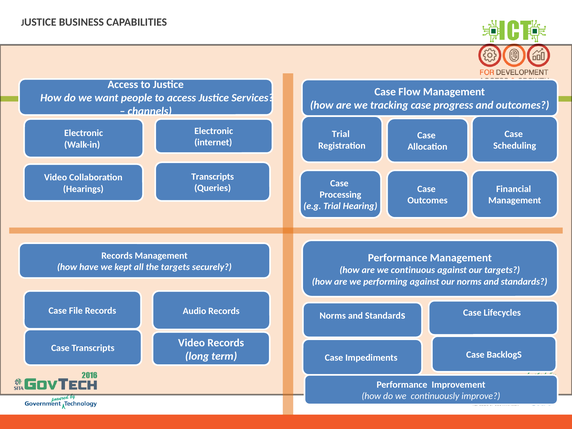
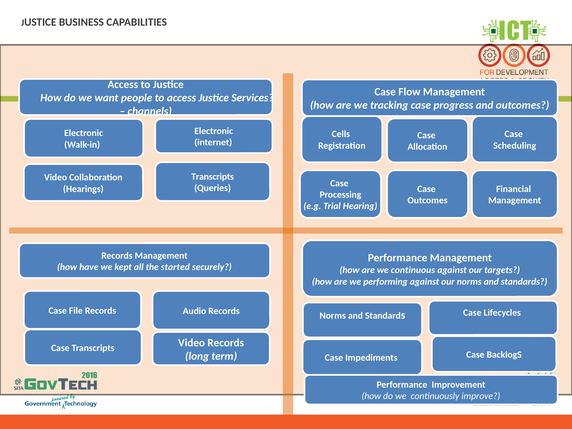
Trial at (341, 134): Trial -> Cells
the targets: targets -> started
